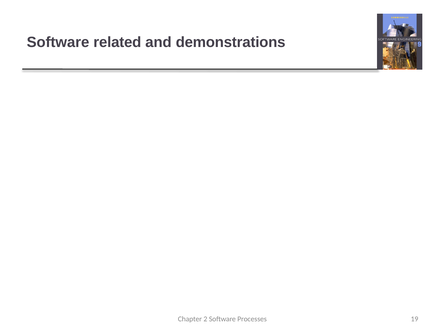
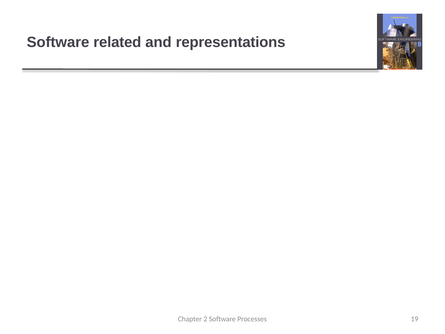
demonstrations: demonstrations -> representations
